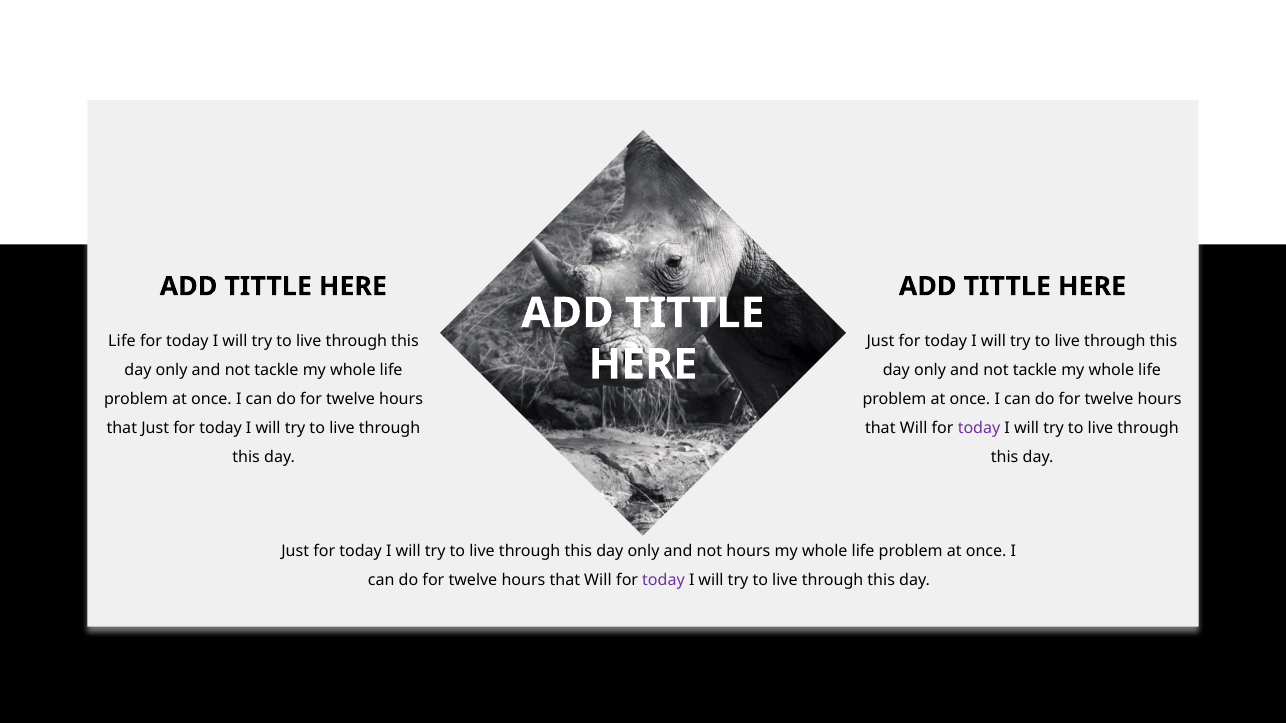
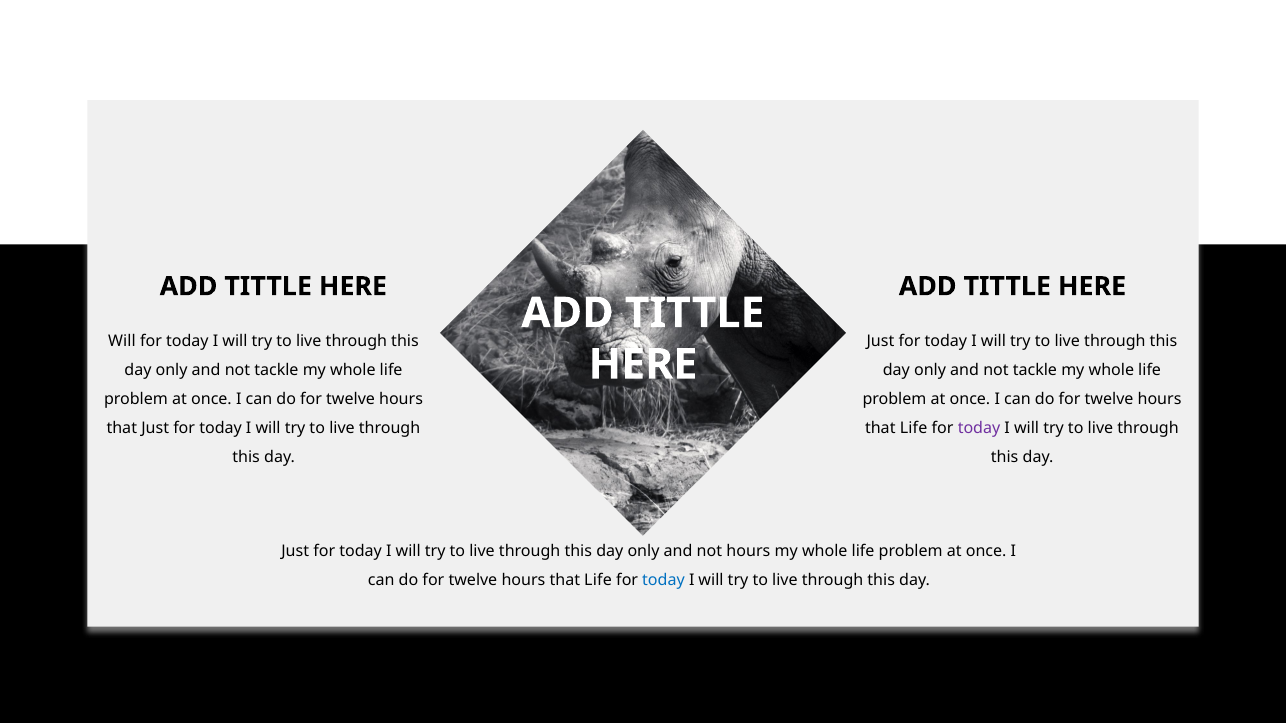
Life at (122, 342): Life -> Will
Will at (914, 429): Will -> Life
Will at (598, 580): Will -> Life
today at (663, 580) colour: purple -> blue
